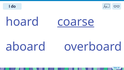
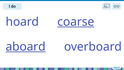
aboard underline: none -> present
